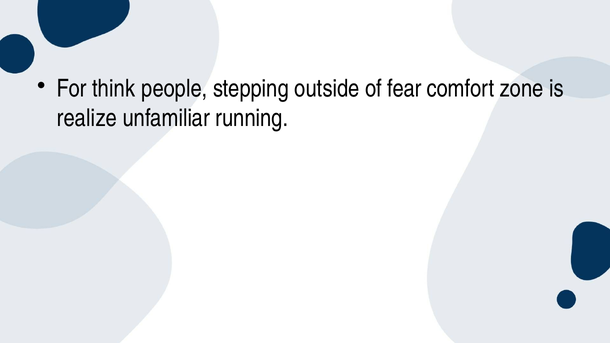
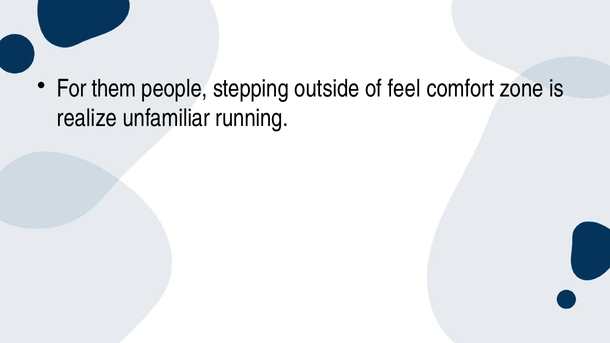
think: think -> them
fear: fear -> feel
